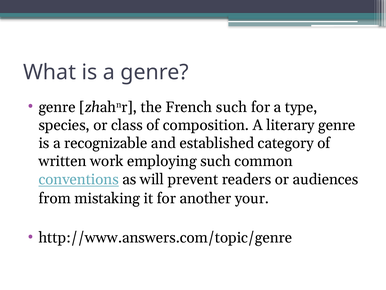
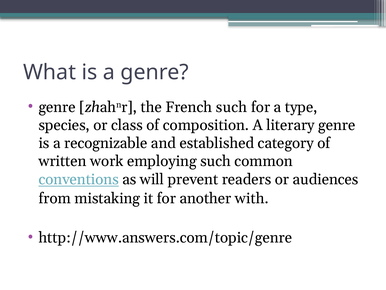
your: your -> with
